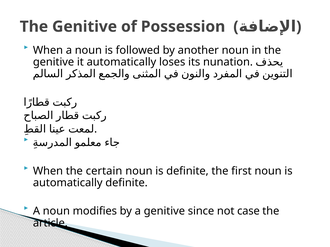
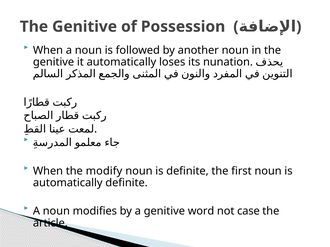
certain: certain -> modify
since: since -> word
